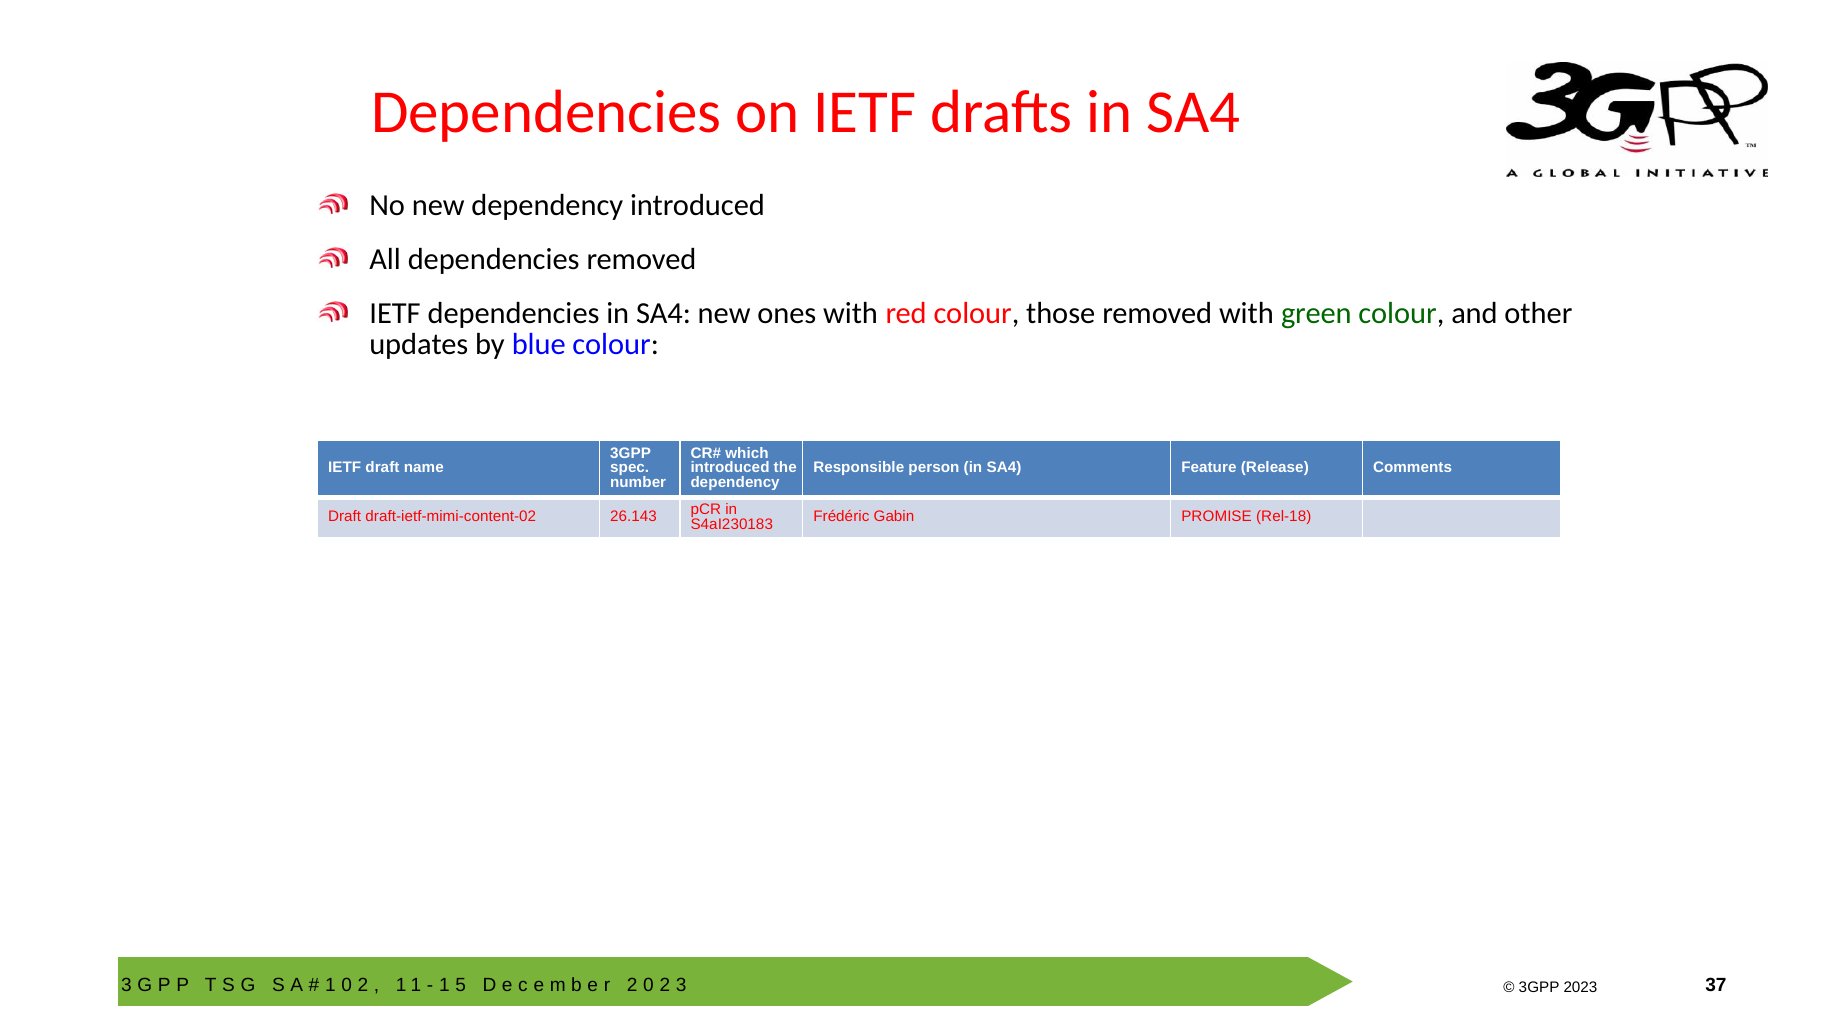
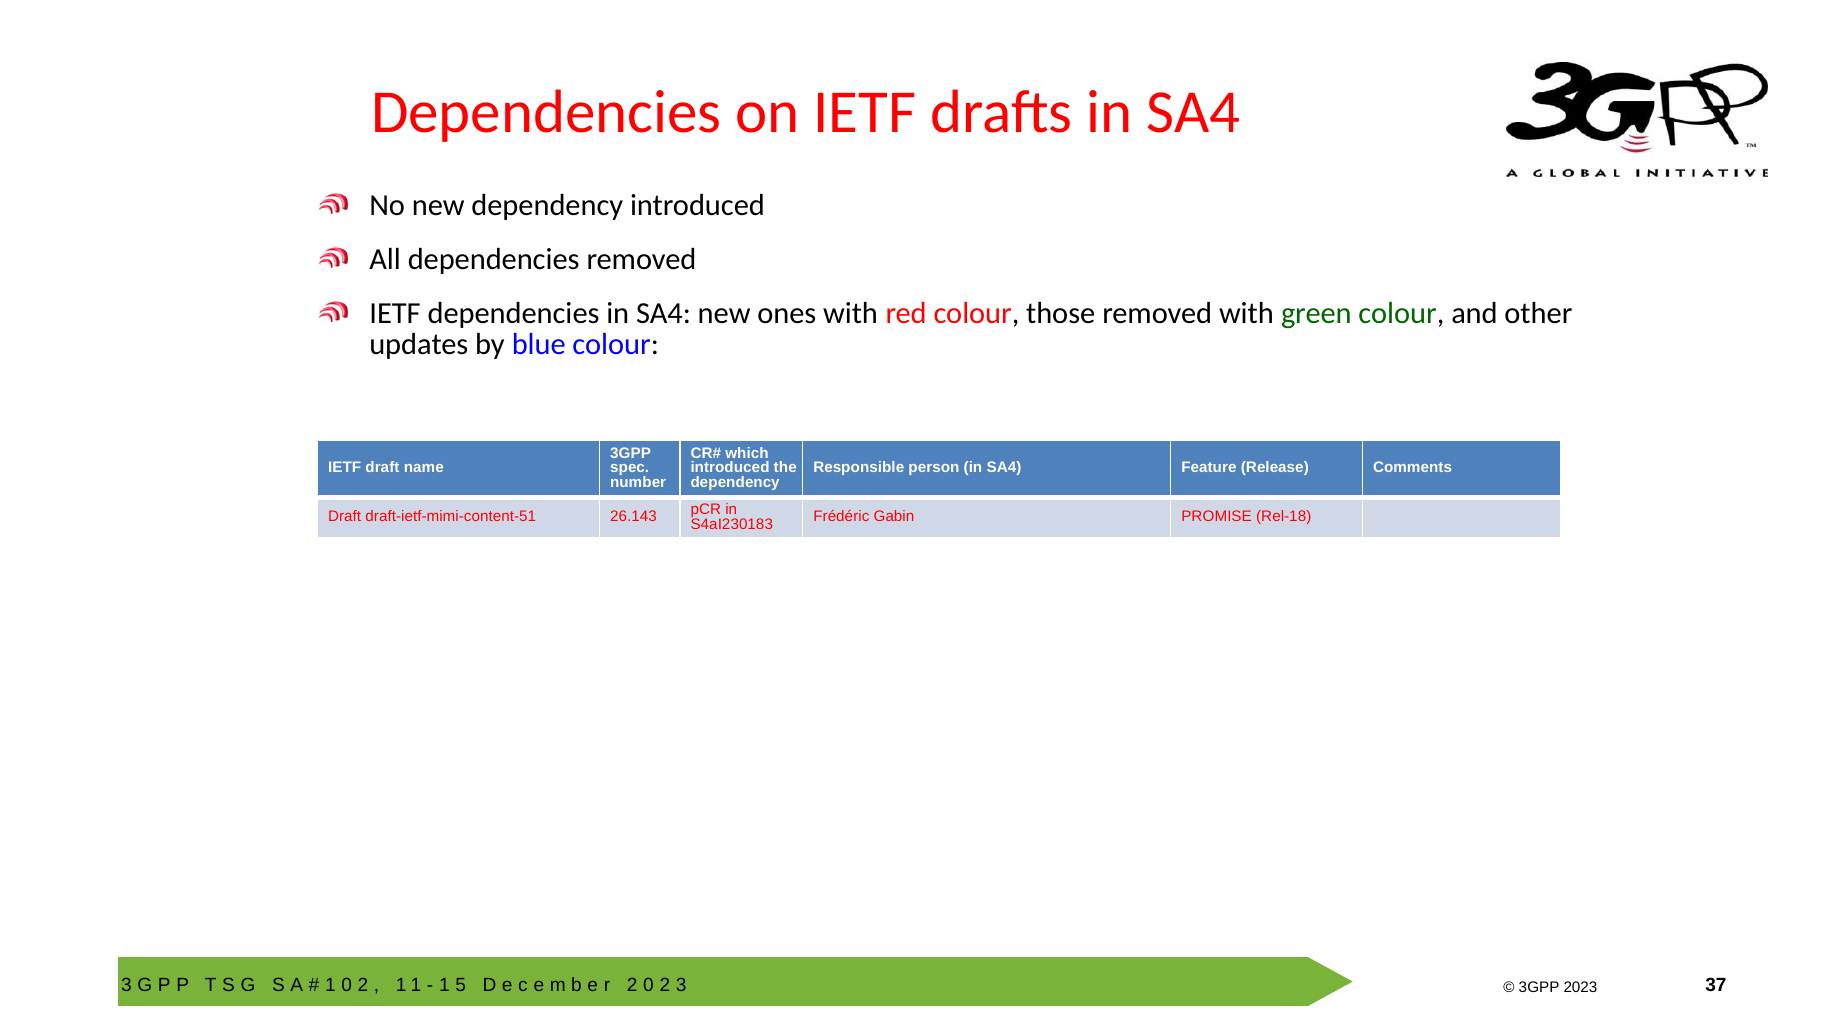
draft-ietf-mimi-content-02: draft-ietf-mimi-content-02 -> draft-ietf-mimi-content-51
